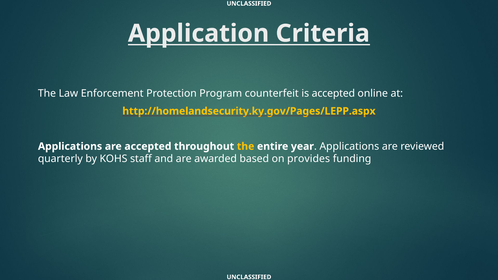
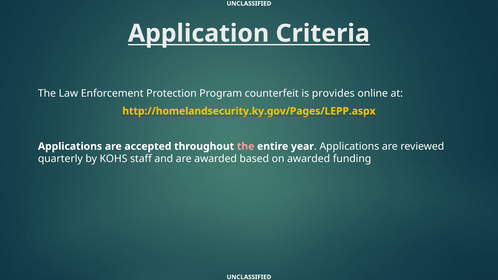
is accepted: accepted -> provides
the at (246, 146) colour: yellow -> pink
on provides: provides -> awarded
